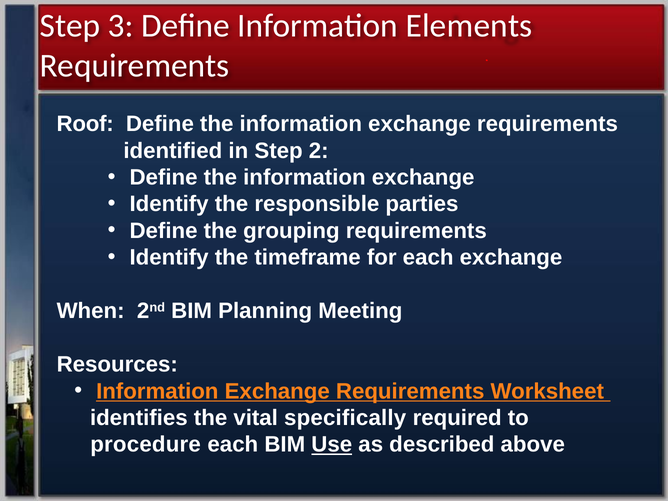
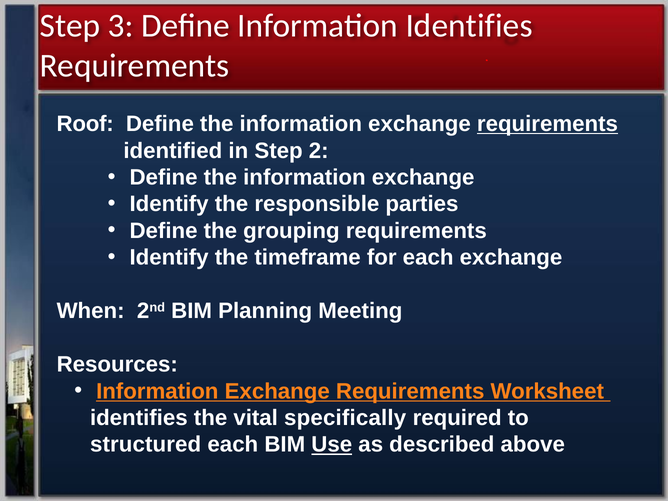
Information Elements: Elements -> Identifies
requirements at (547, 124) underline: none -> present
procedure: procedure -> structured
